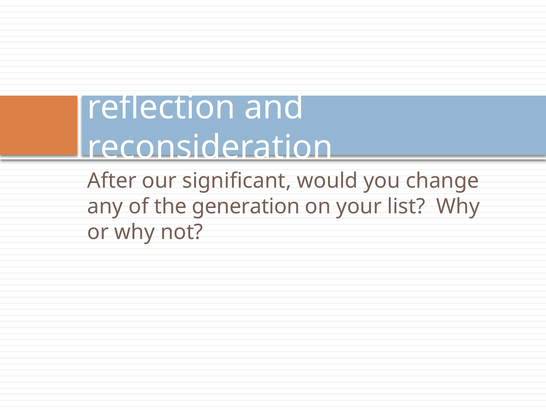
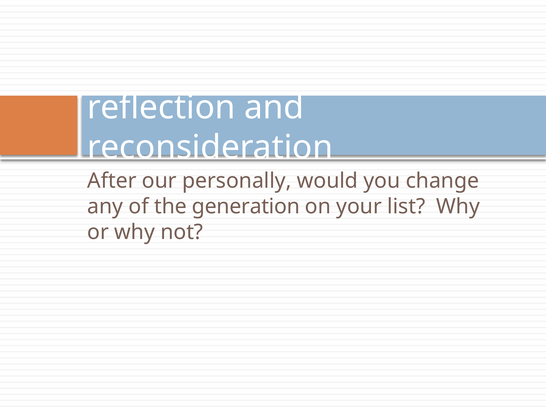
significant: significant -> personally
